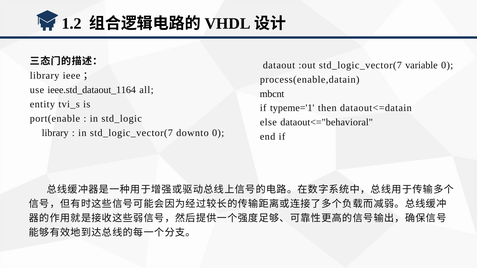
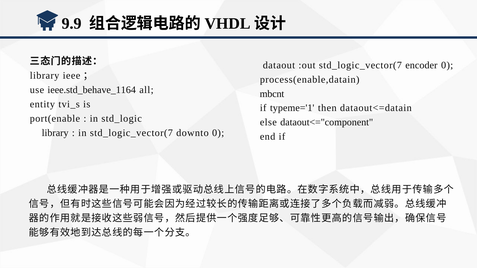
1.2: 1.2 -> 9.9
variable: variable -> encoder
ieee.std_dataout_1164: ieee.std_dataout_1164 -> ieee.std_behave_1164
dataout<="behavioral: dataout<="behavioral -> dataout<="component
